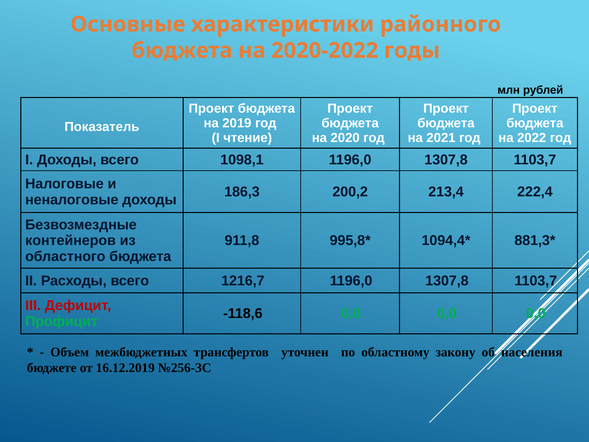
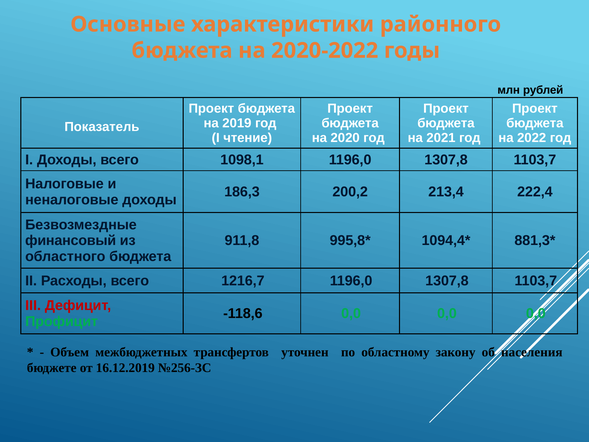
контейнеров: контейнеров -> финансовый
